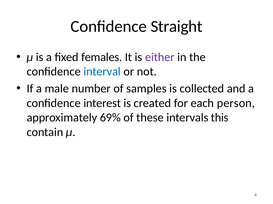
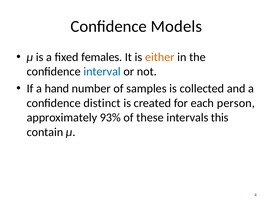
Straight: Straight -> Models
either colour: purple -> orange
male: male -> hand
interest: interest -> distinct
69%: 69% -> 93%
